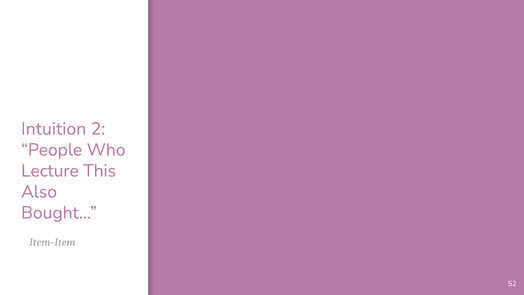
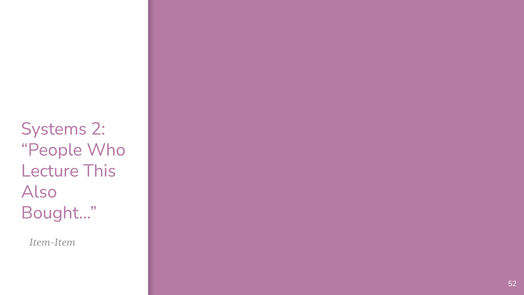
Intuition: Intuition -> Systems
